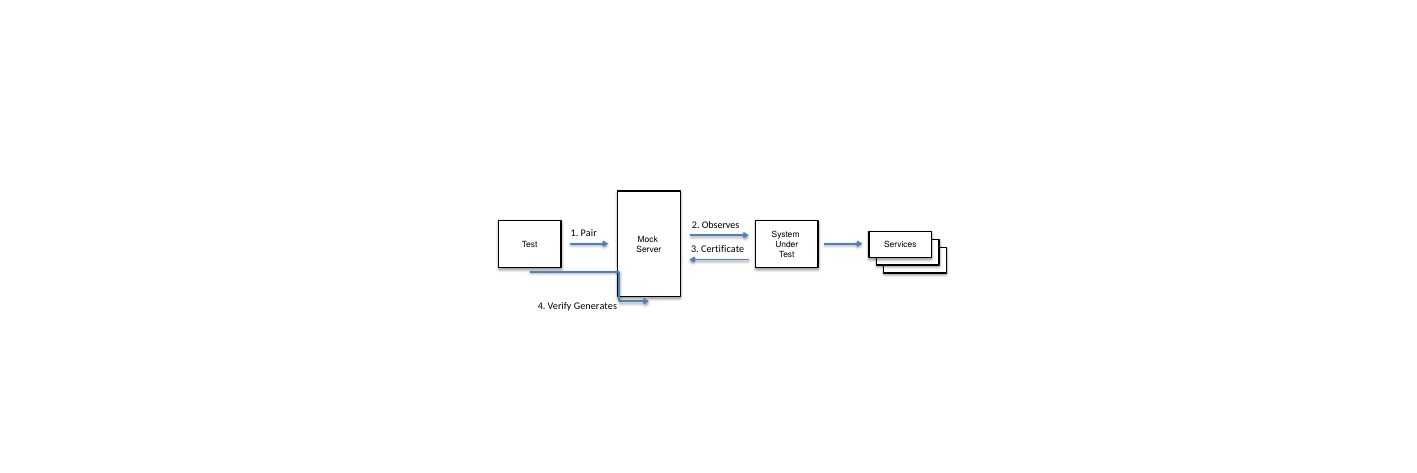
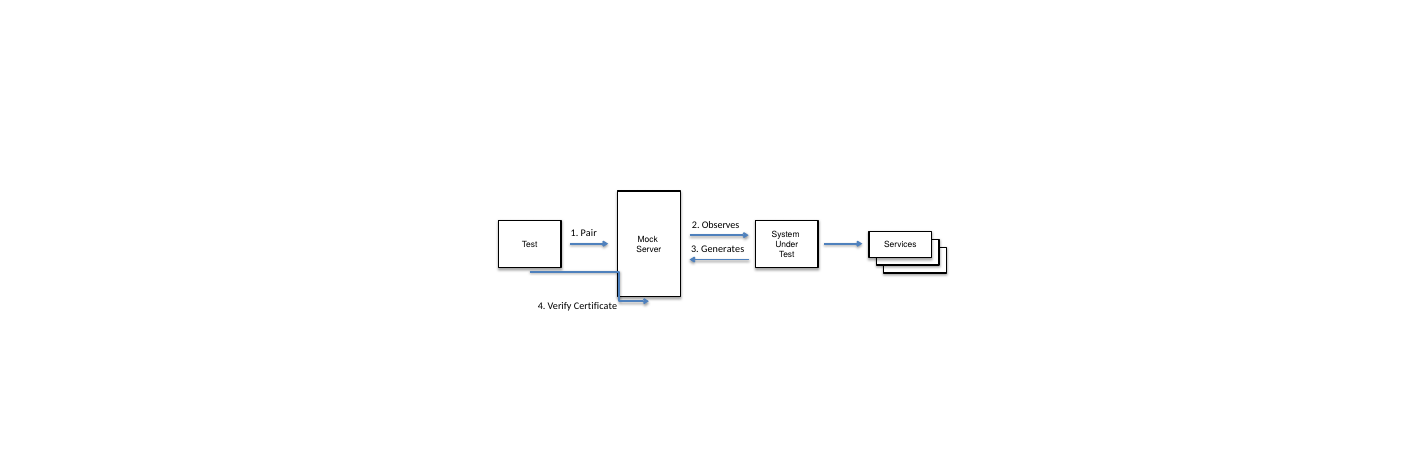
Certificate: Certificate -> Generates
Generates: Generates -> Certificate
